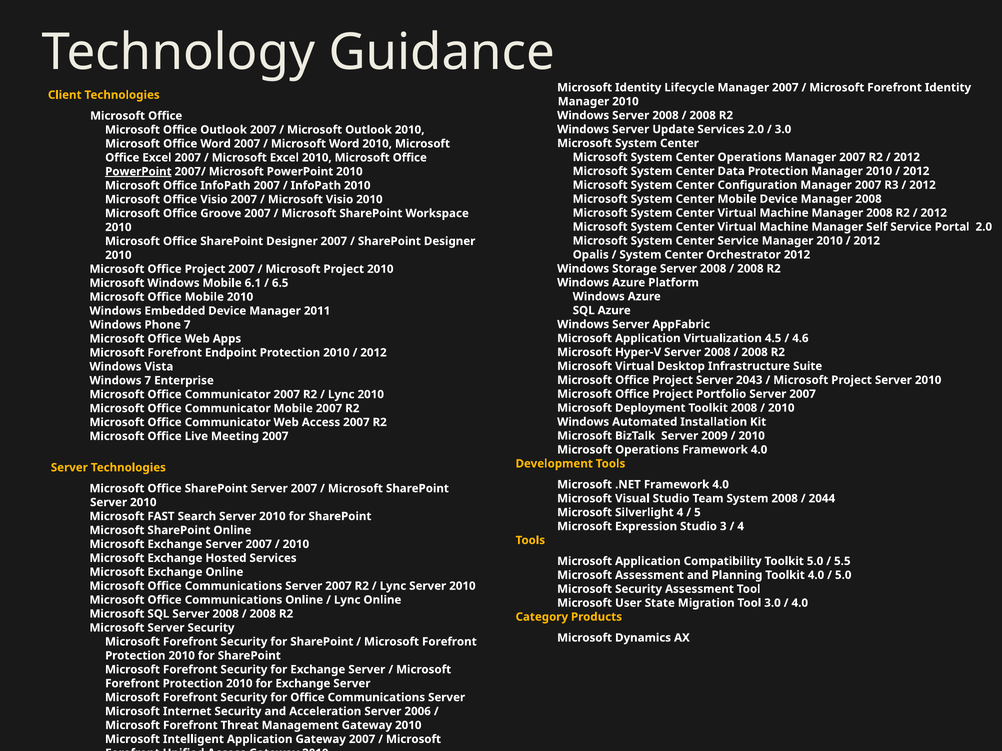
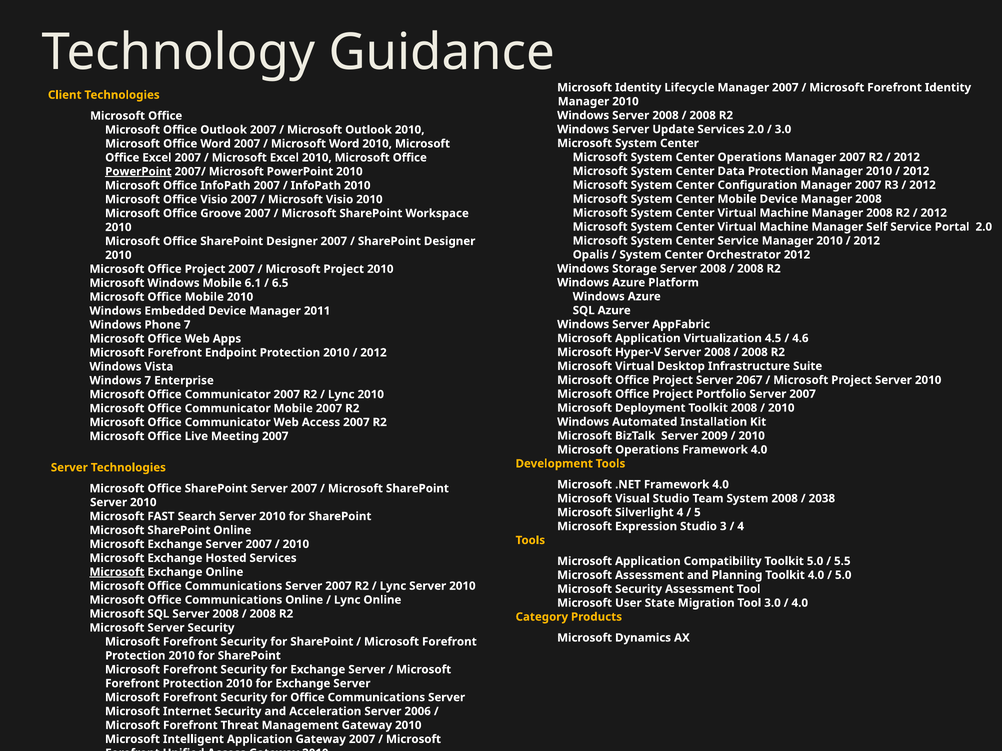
2043: 2043 -> 2067
2044: 2044 -> 2038
Microsoft at (117, 572) underline: none -> present
